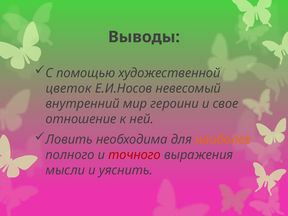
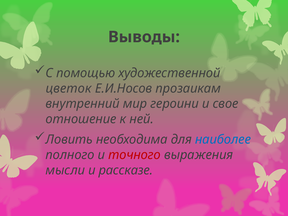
невесомый: невесомый -> прозаикам
наиболее colour: orange -> blue
уяснить: уяснить -> рассказе
